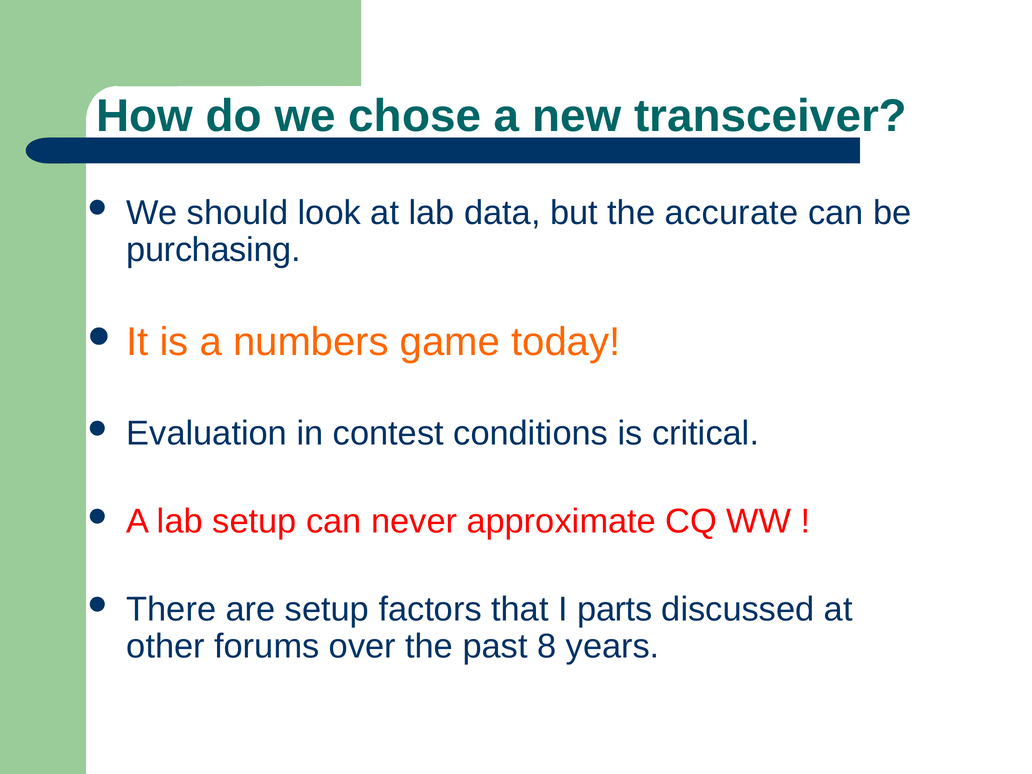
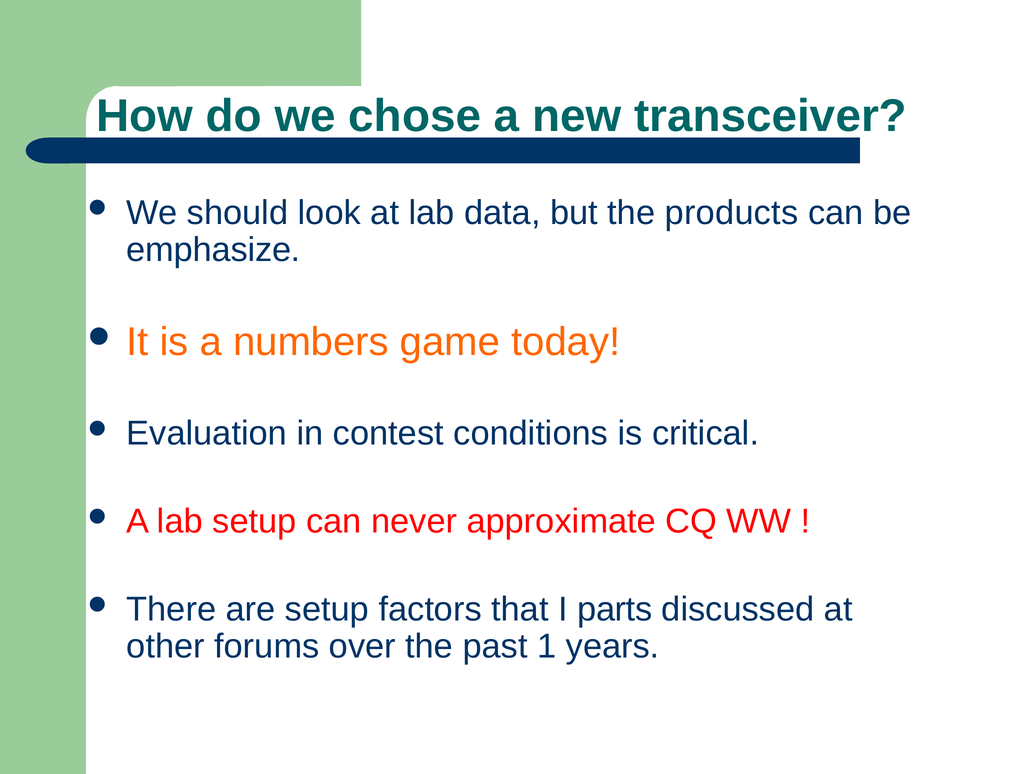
accurate: accurate -> products
purchasing: purchasing -> emphasize
8: 8 -> 1
